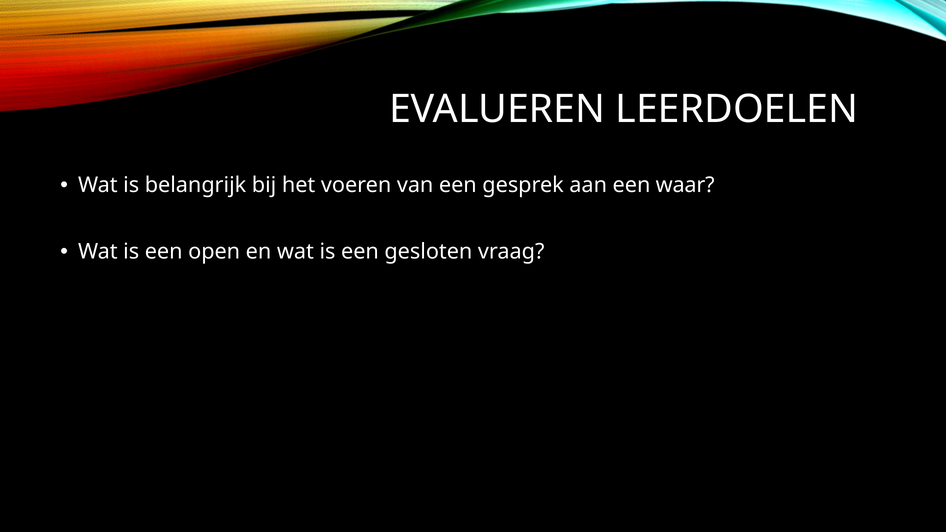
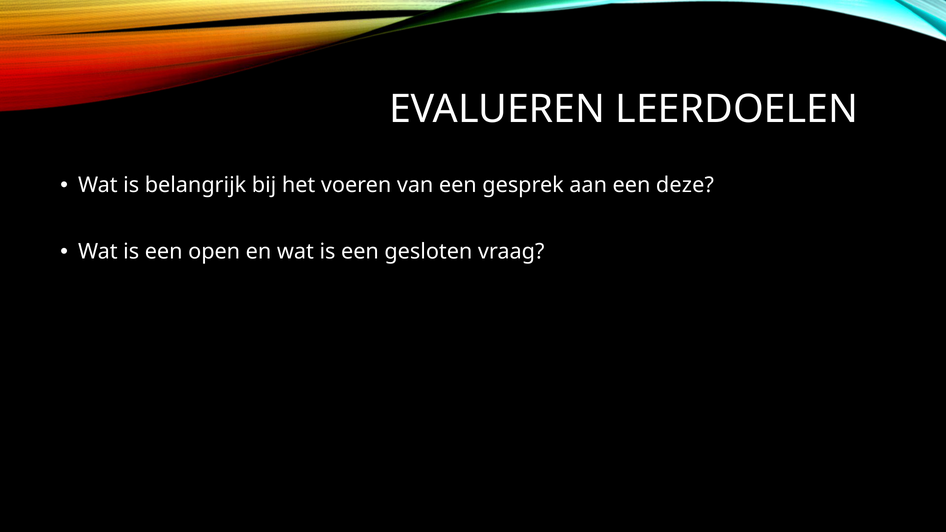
waar: waar -> deze
